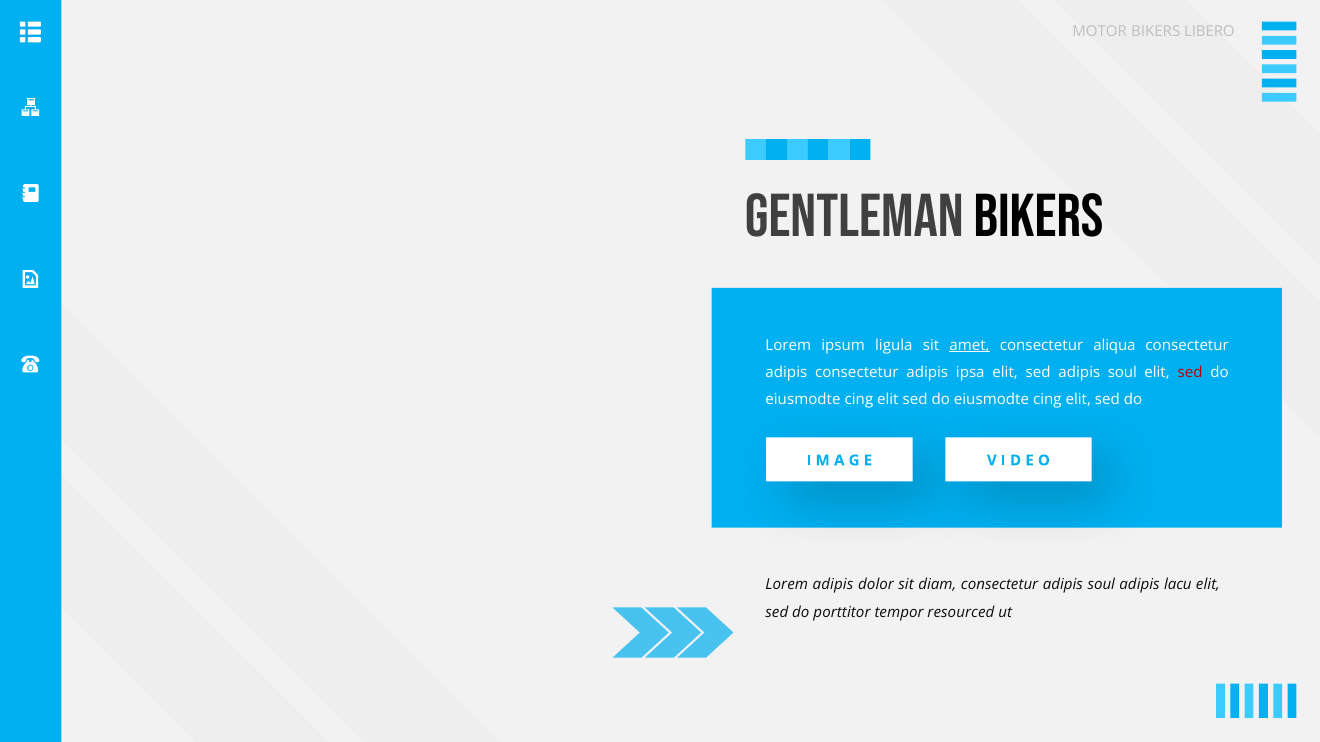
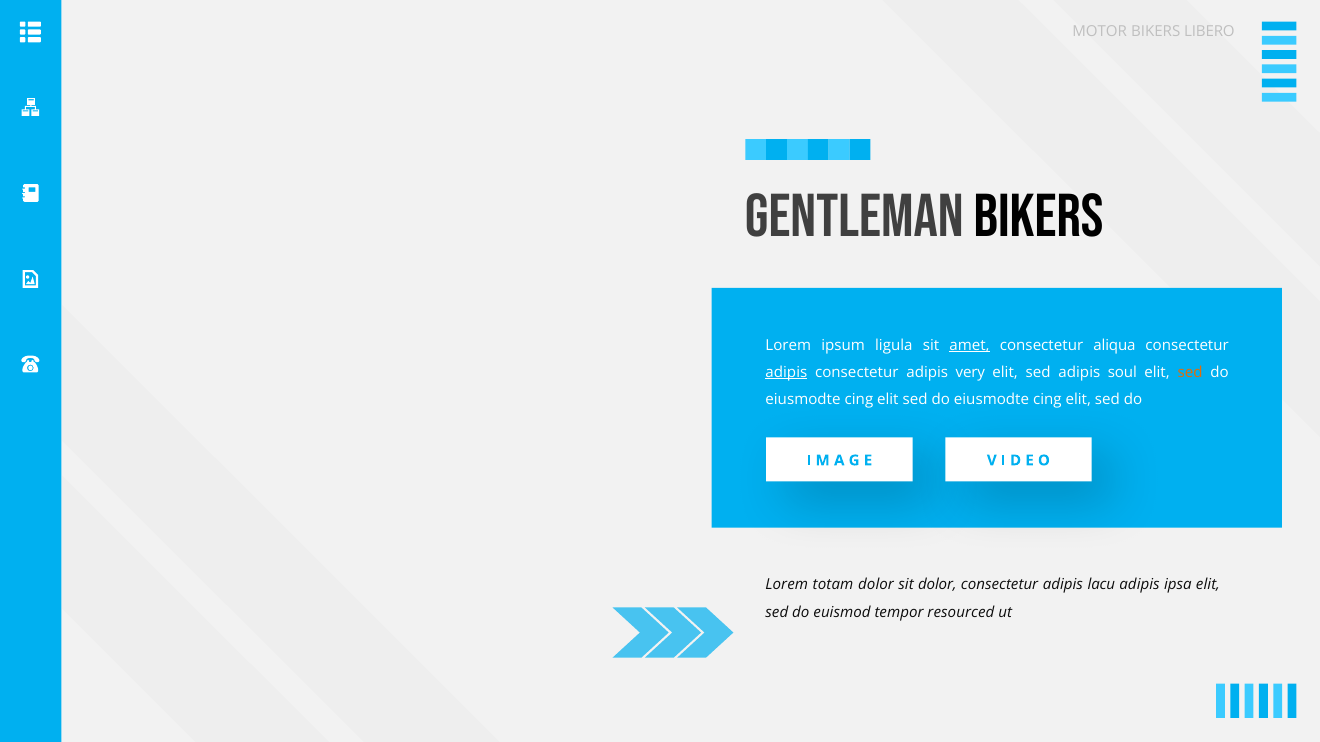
adipis at (786, 373) underline: none -> present
ipsa: ipsa -> very
sed at (1190, 373) colour: red -> orange
Lorem adipis: adipis -> totam
sit diam: diam -> dolor
consectetur adipis soul: soul -> lacu
lacu: lacu -> ipsa
porttitor: porttitor -> euismod
